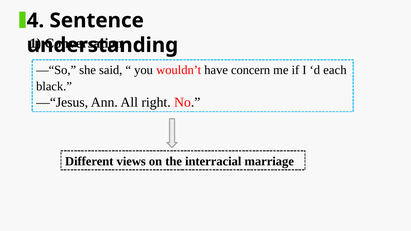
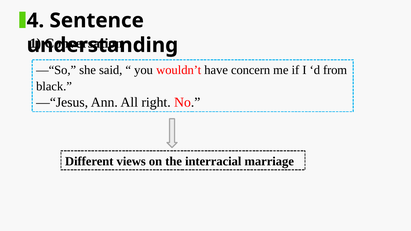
each: each -> from
